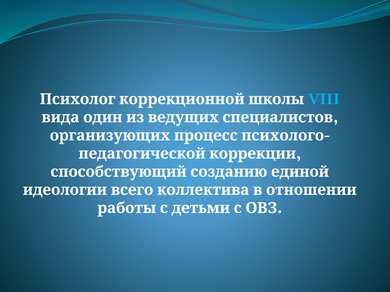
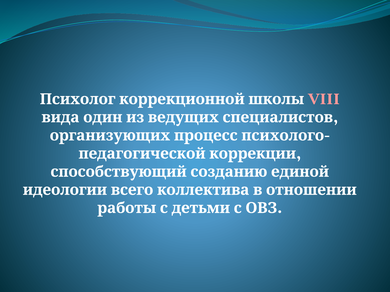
VIII colour: light blue -> pink
